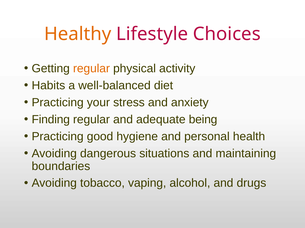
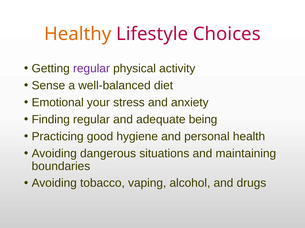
regular at (91, 69) colour: orange -> purple
Habits: Habits -> Sense
Practicing at (58, 103): Practicing -> Emotional
